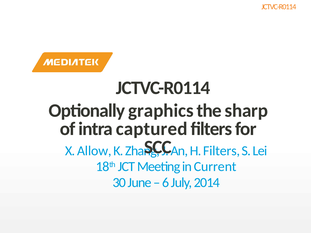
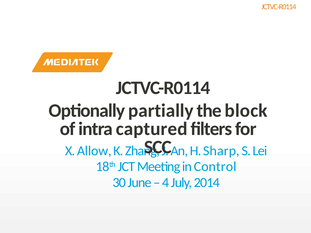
graphics: graphics -> partially
sharp: sharp -> block
H Filters: Filters -> Sharp
Current: Current -> Control
6: 6 -> 4
